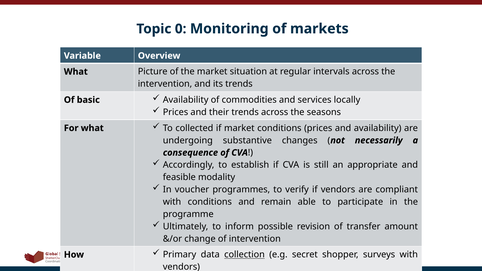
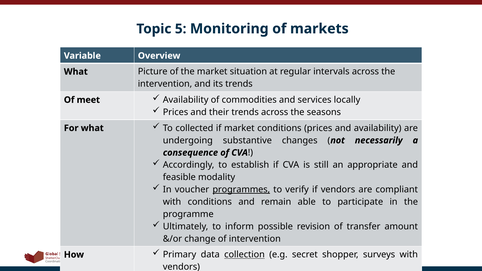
0: 0 -> 5
basic: basic -> meet
programmes underline: none -> present
